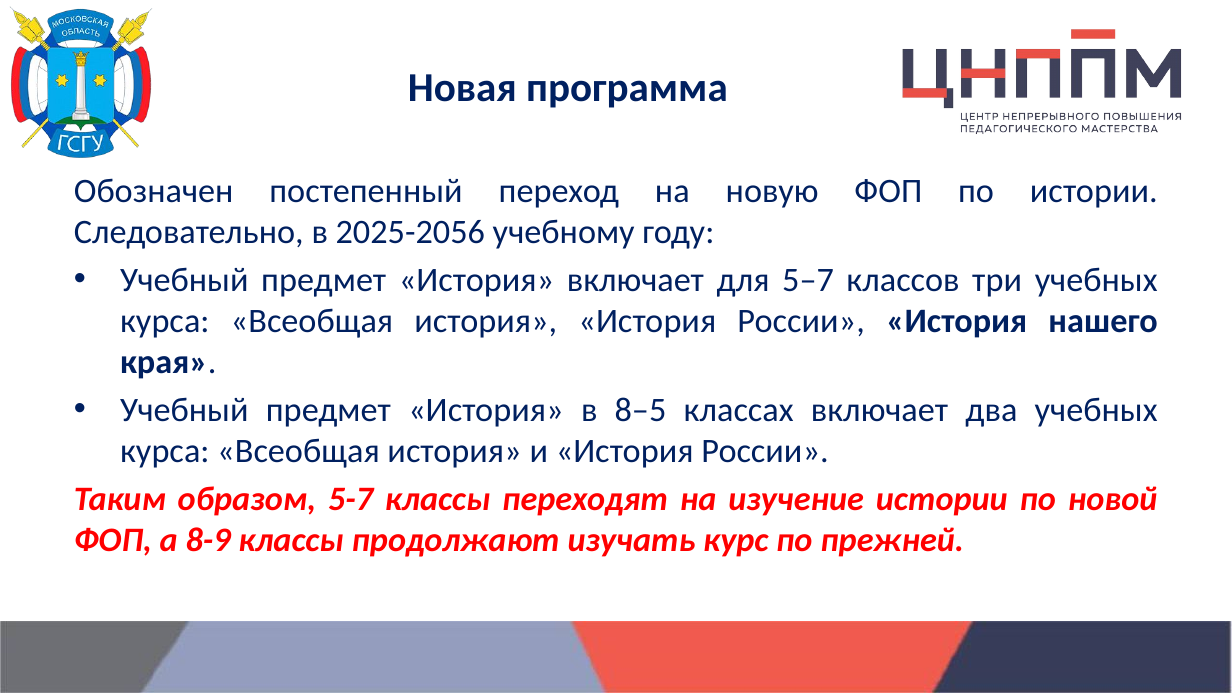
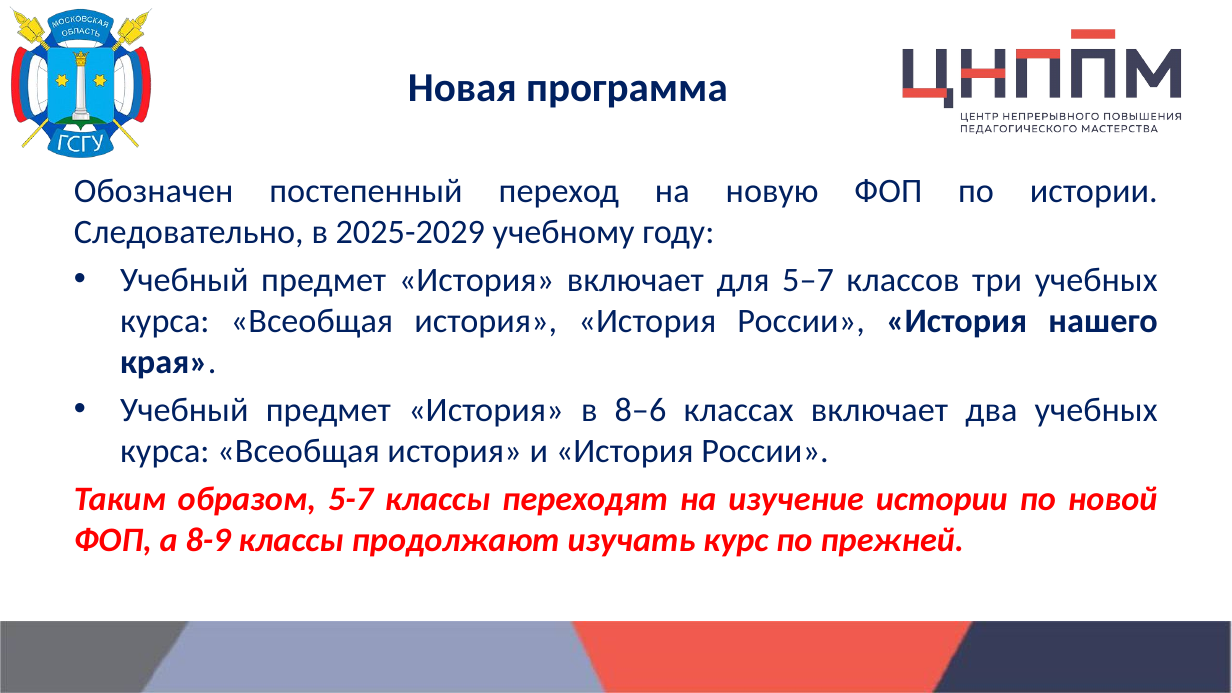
2025-2056: 2025-2056 -> 2025-2029
8–5: 8–5 -> 8–6
